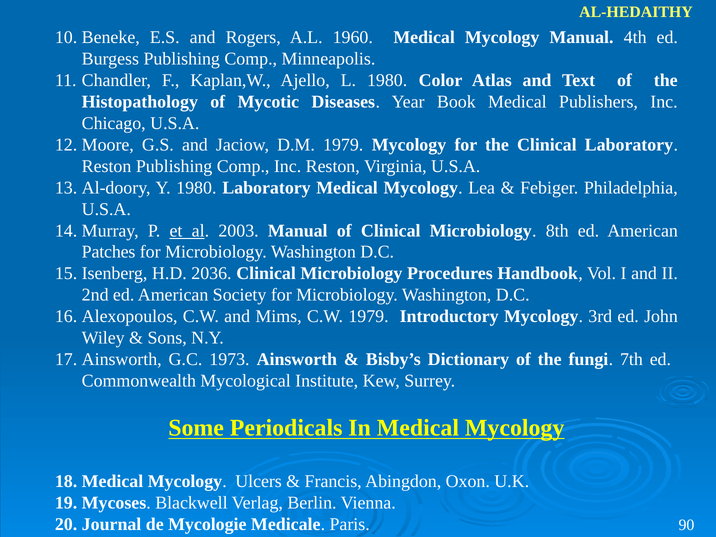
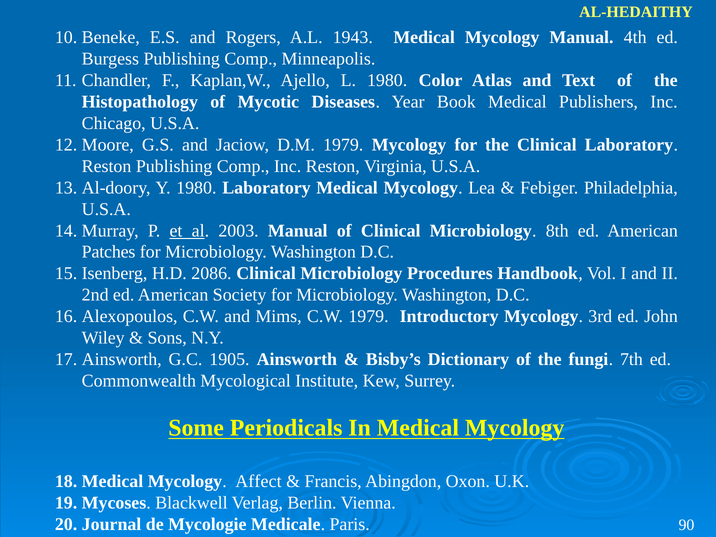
1960: 1960 -> 1943
2036: 2036 -> 2086
1973: 1973 -> 1905
Ulcers: Ulcers -> Affect
